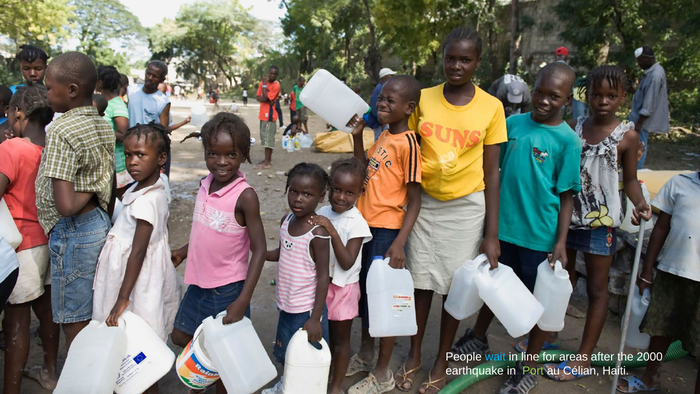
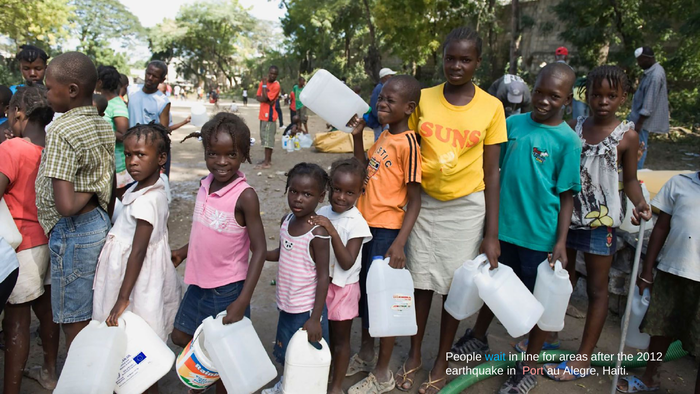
2000: 2000 -> 2012
Port colour: light green -> pink
Célian: Célian -> Alegre
